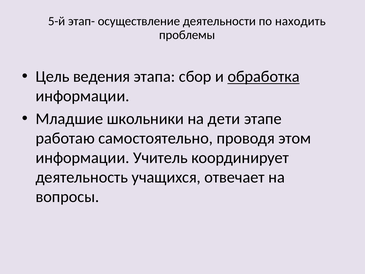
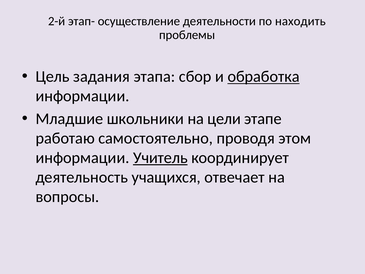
5-й: 5-й -> 2-й
ведения: ведения -> задания
дети: дети -> цели
Учитель underline: none -> present
